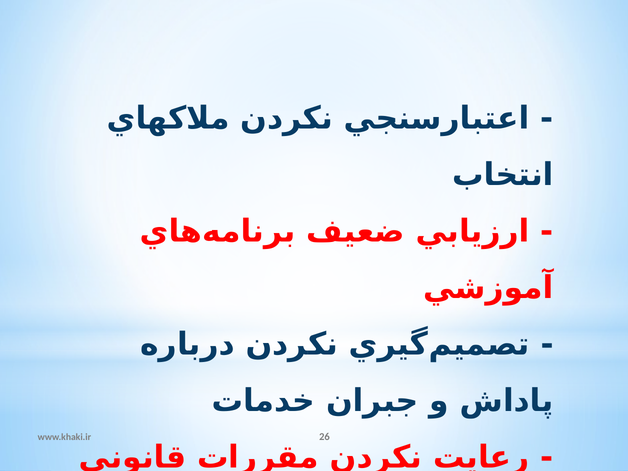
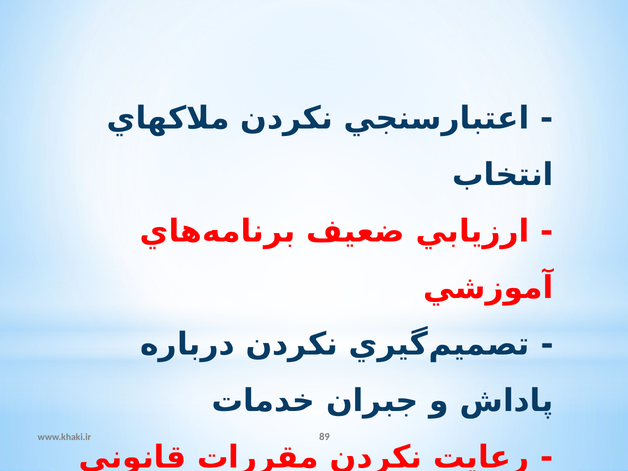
26: 26 -> 89
